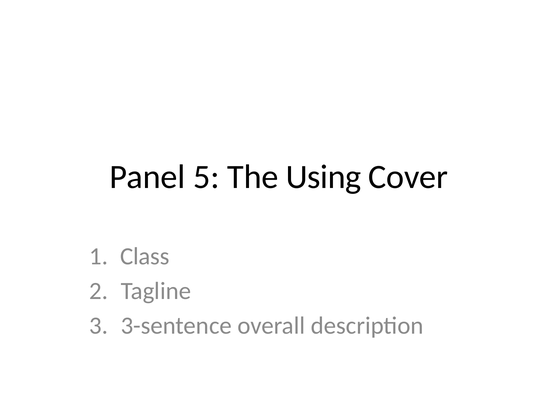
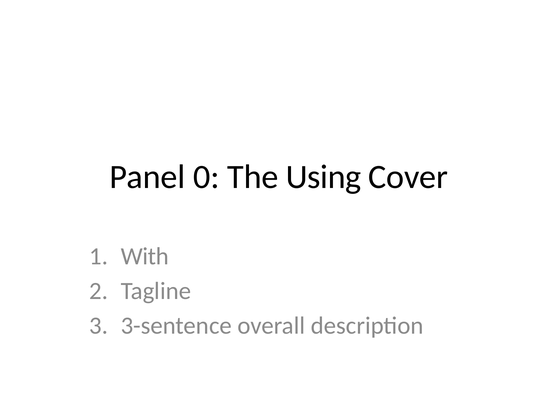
5: 5 -> 0
Class: Class -> With
